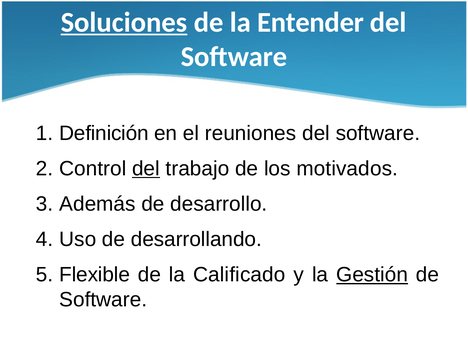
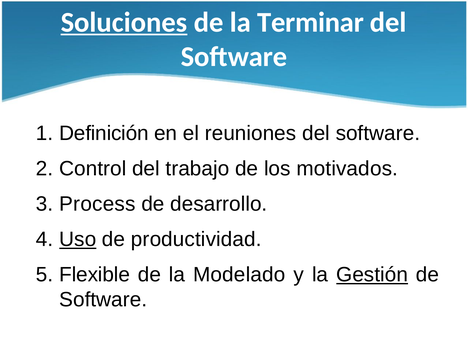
Entender: Entender -> Terminar
del at (146, 169) underline: present -> none
Además: Además -> Process
Uso underline: none -> present
desarrollando: desarrollando -> productividad
Calificado: Calificado -> Modelado
